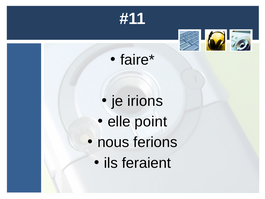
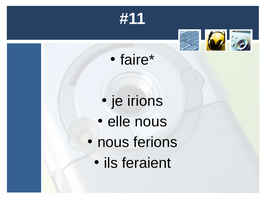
elle point: point -> nous
